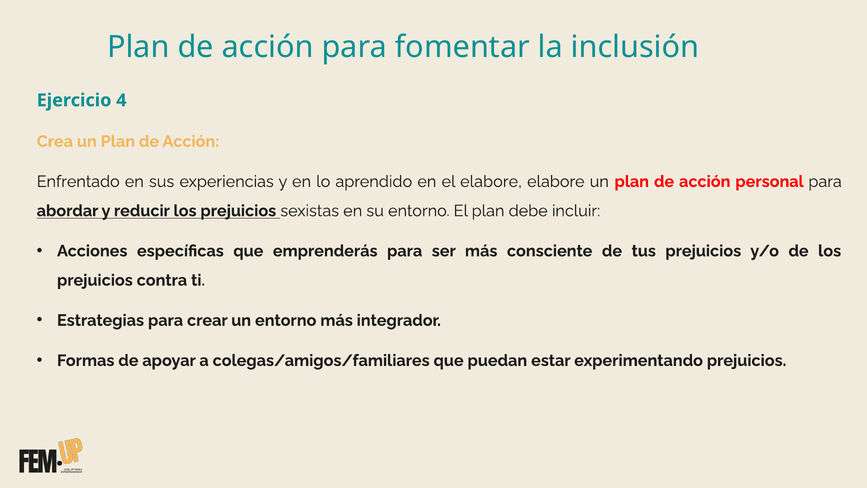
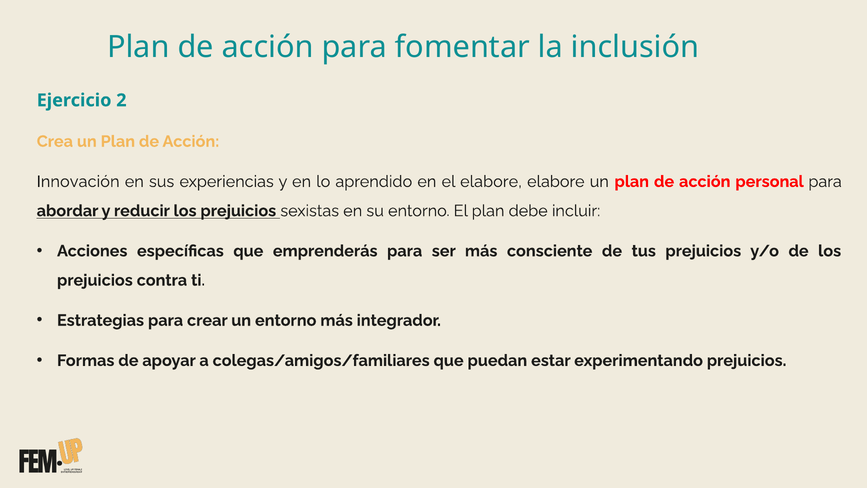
4: 4 -> 2
Enfrentado: Enfrentado -> Innovación
